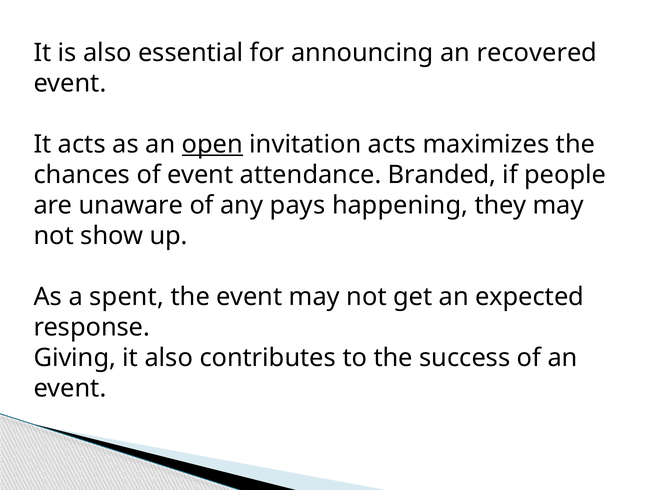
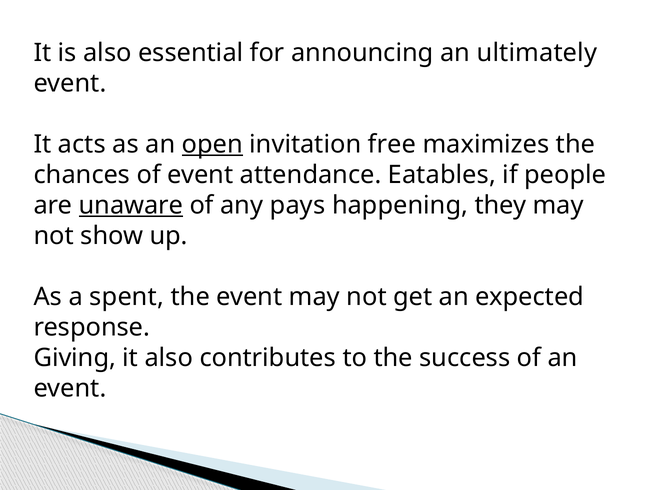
recovered: recovered -> ultimately
invitation acts: acts -> free
Branded: Branded -> Eatables
unaware underline: none -> present
